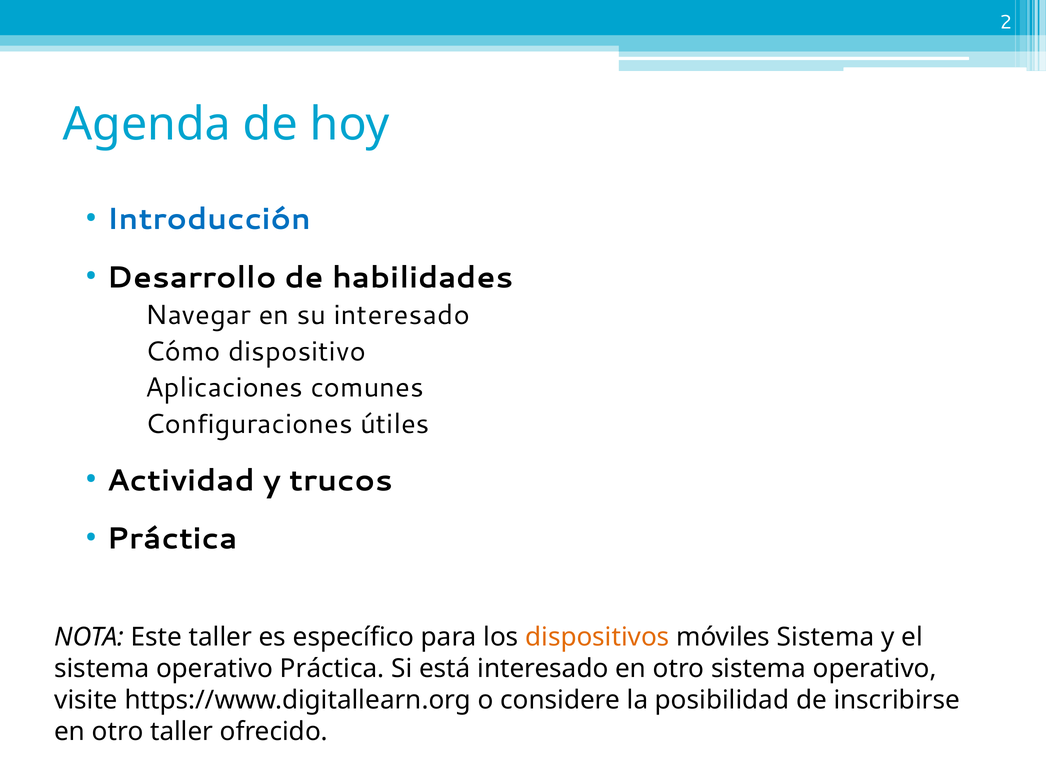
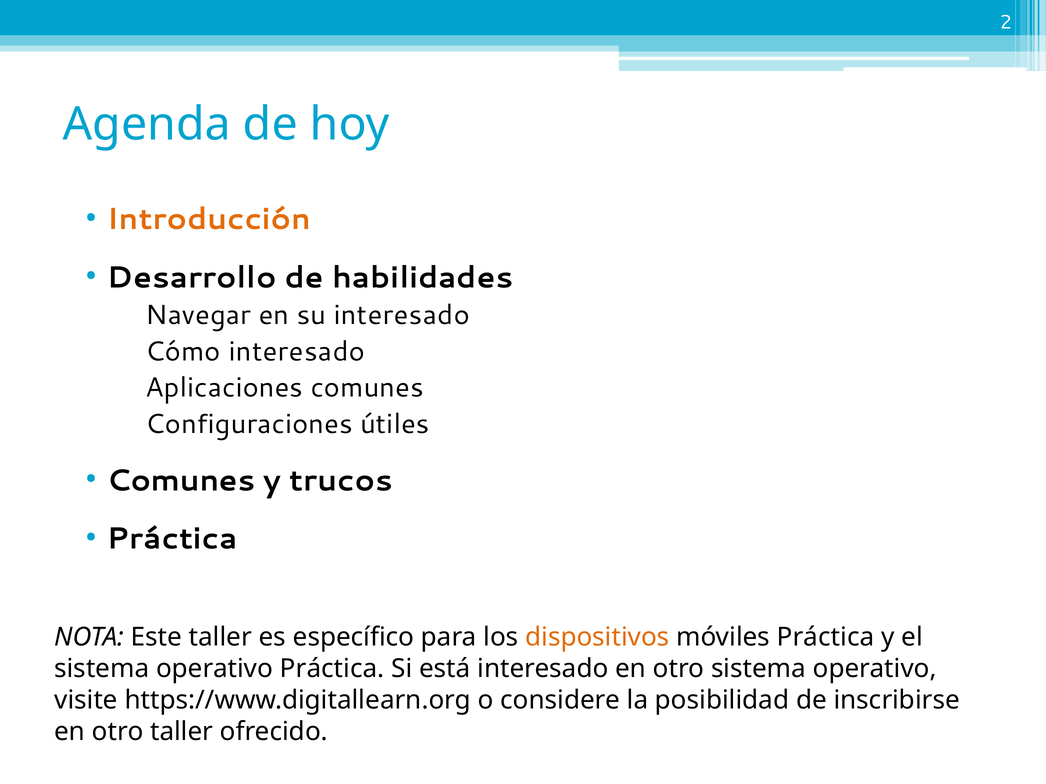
Introducción colour: blue -> orange
Cómo dispositivo: dispositivo -> interesado
Actividad at (181, 481): Actividad -> Comunes
móviles Sistema: Sistema -> Práctica
